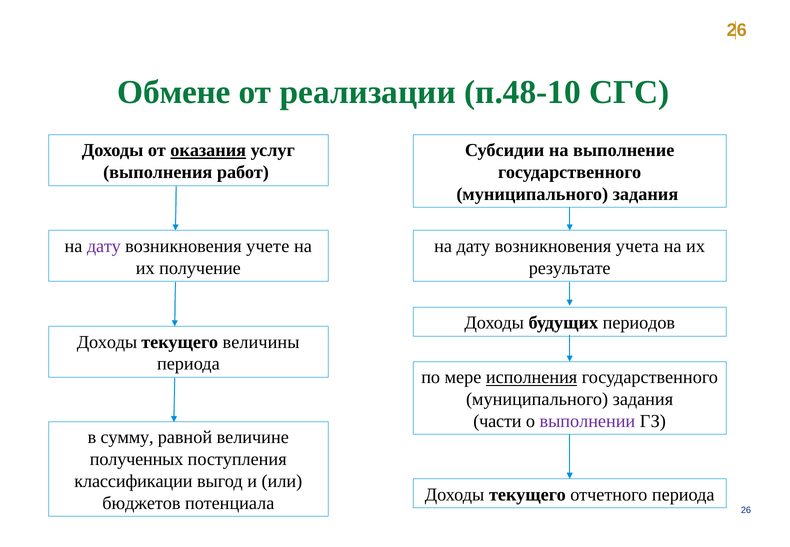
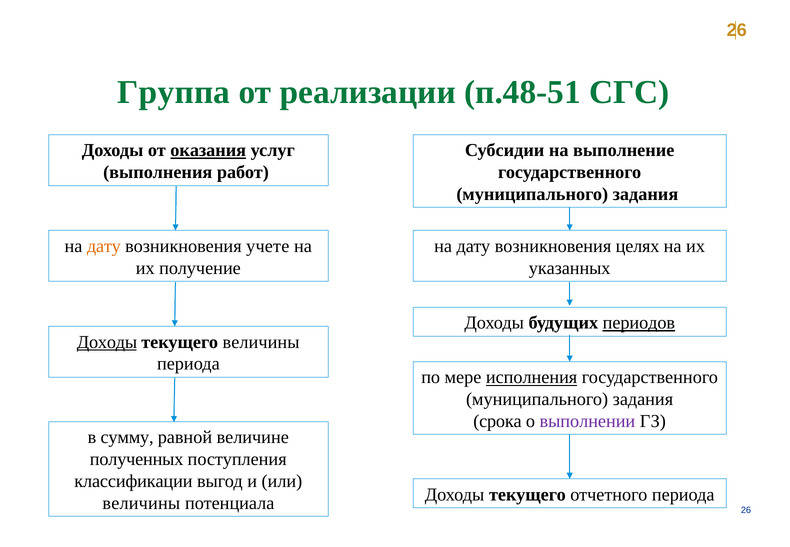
Обмене: Обмене -> Группа
п.48-10: п.48-10 -> п.48-51
дату at (104, 246) colour: purple -> orange
учета: учета -> целях
результате: результате -> указанных
периодов underline: none -> present
Доходы at (107, 342) underline: none -> present
части: части -> срока
бюджетов at (141, 503): бюджетов -> величины
